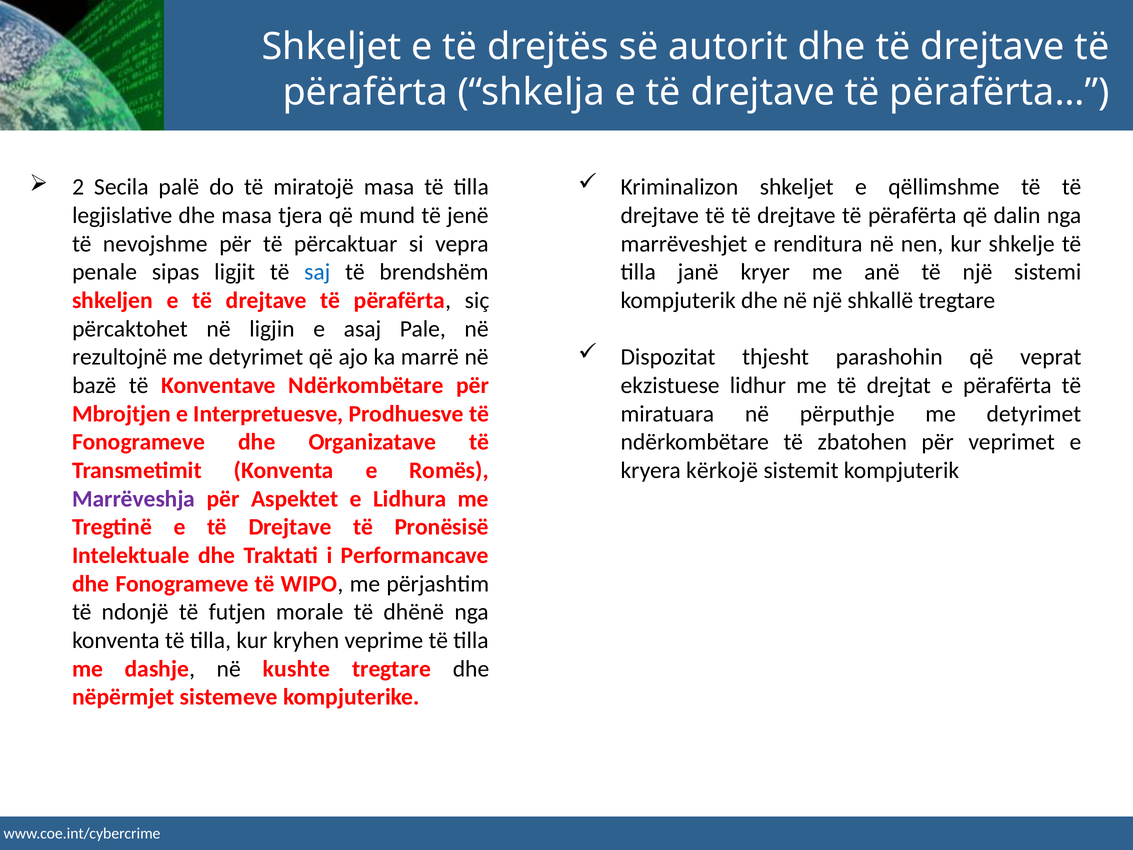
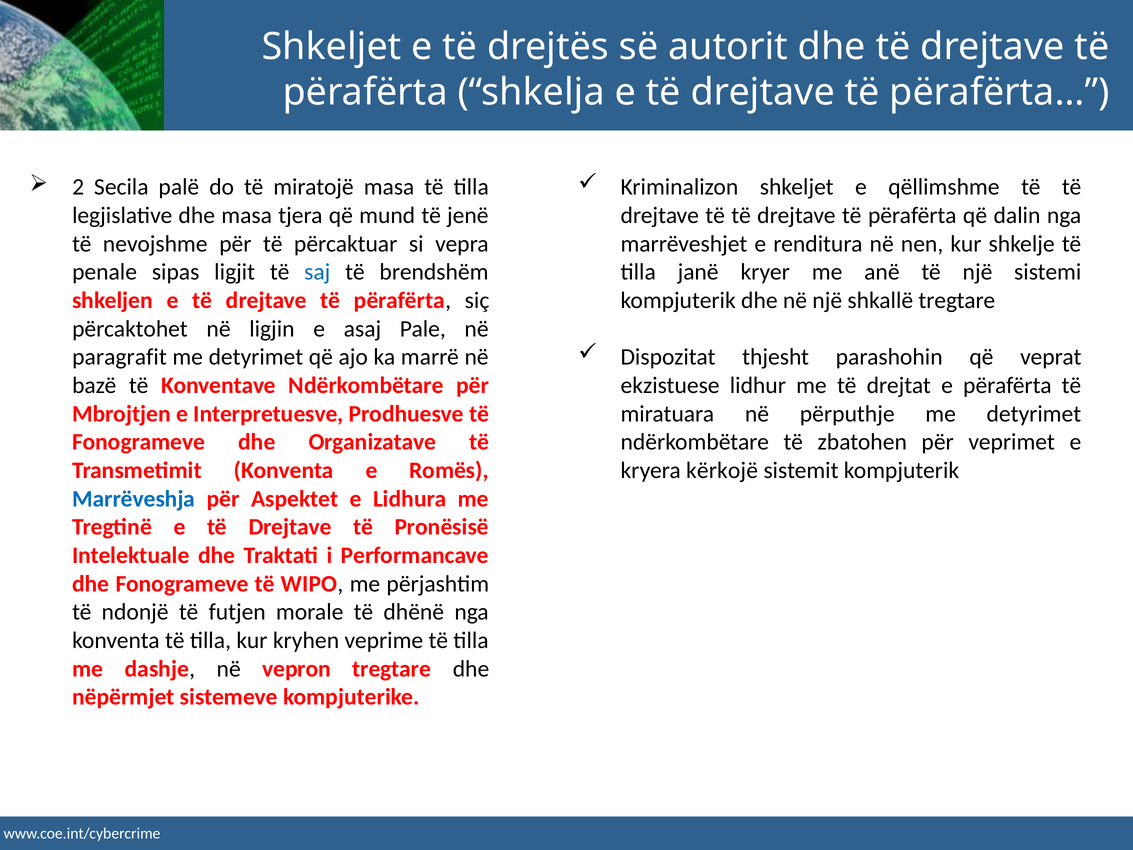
rezultojnë: rezultojnë -> paragrafit
Marrëveshja colour: purple -> blue
kushte: kushte -> vepron
